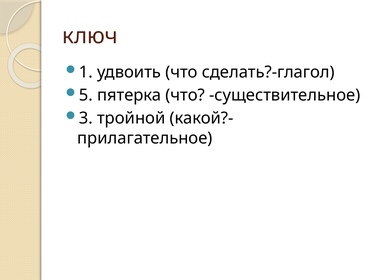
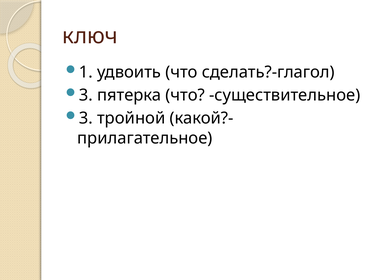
5 at (86, 95): 5 -> 3
